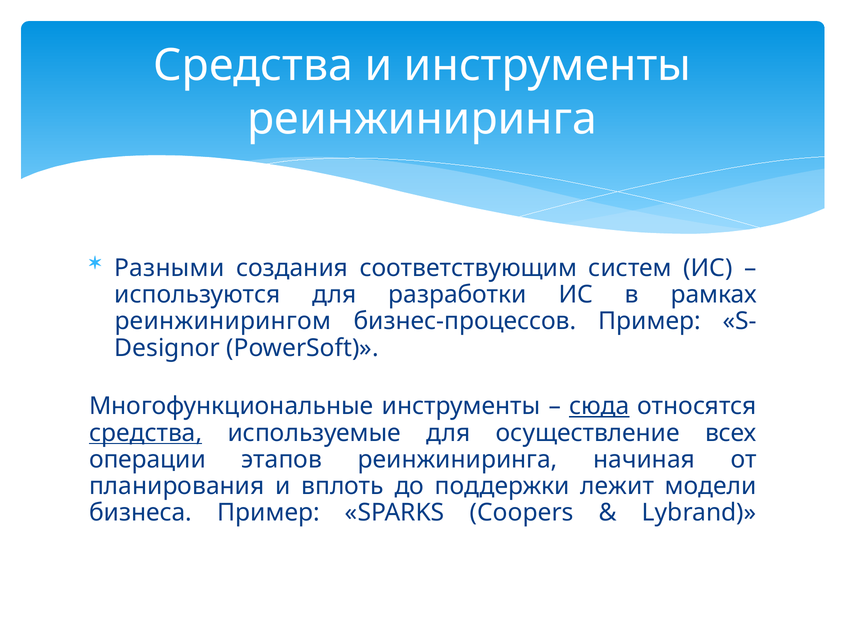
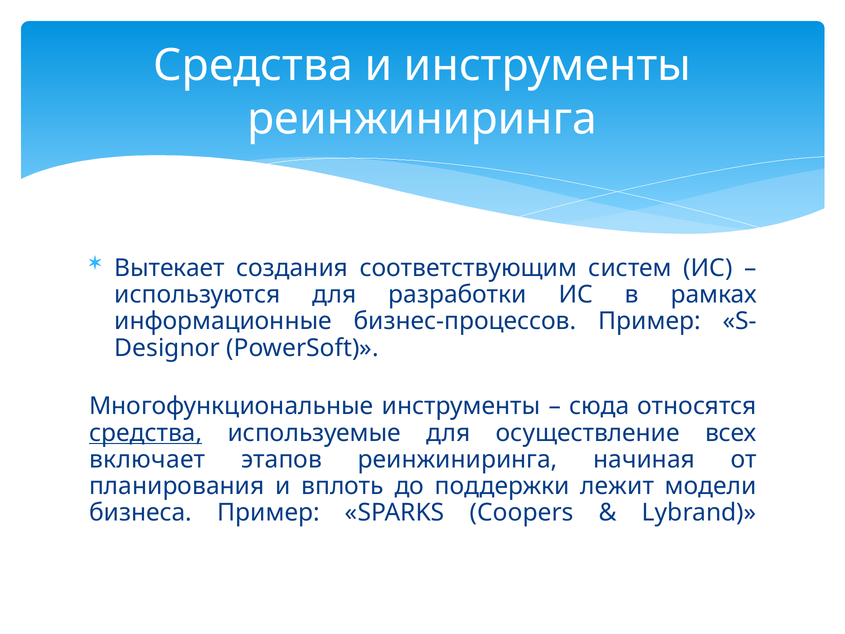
Разными: Разными -> Вытекает
реинжинирингом: реинжинирингом -> информационные
сюда underline: present -> none
операции: операции -> включает
